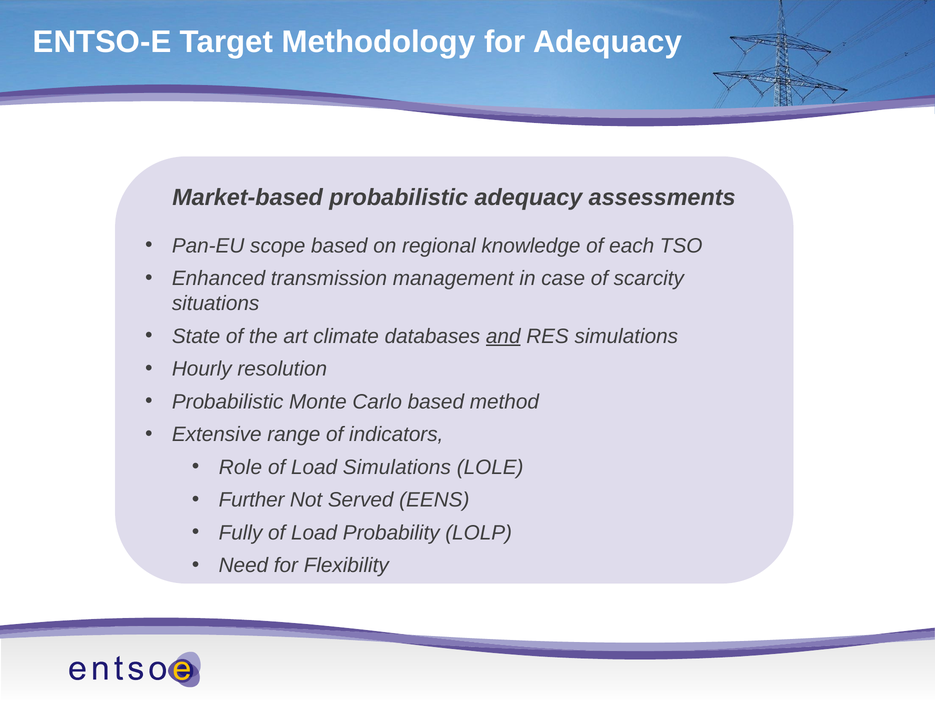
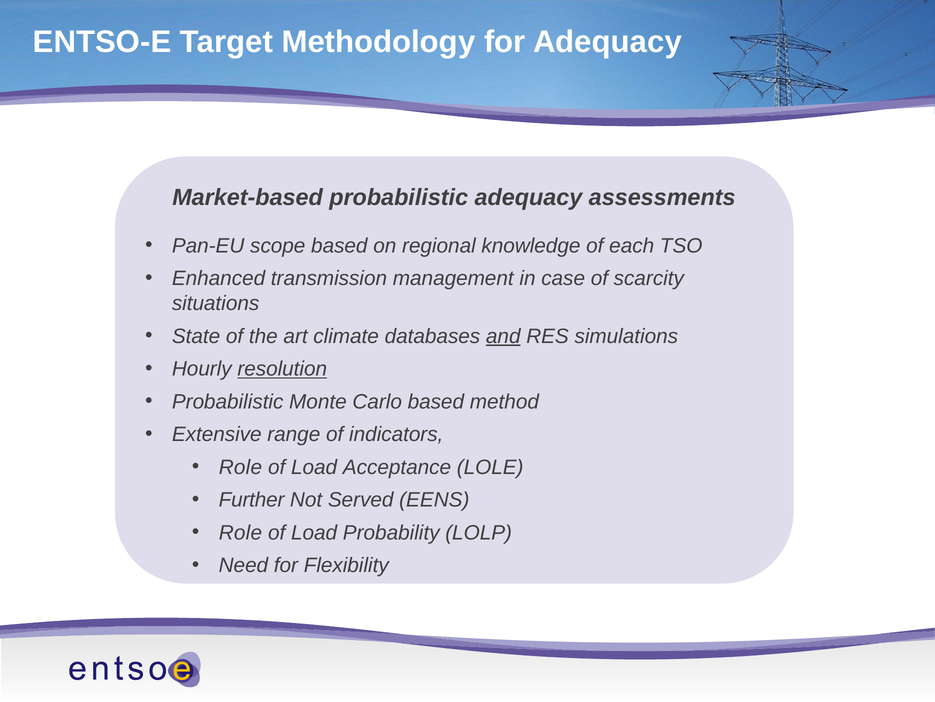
resolution underline: none -> present
Load Simulations: Simulations -> Acceptance
Fully at (241, 532): Fully -> Role
